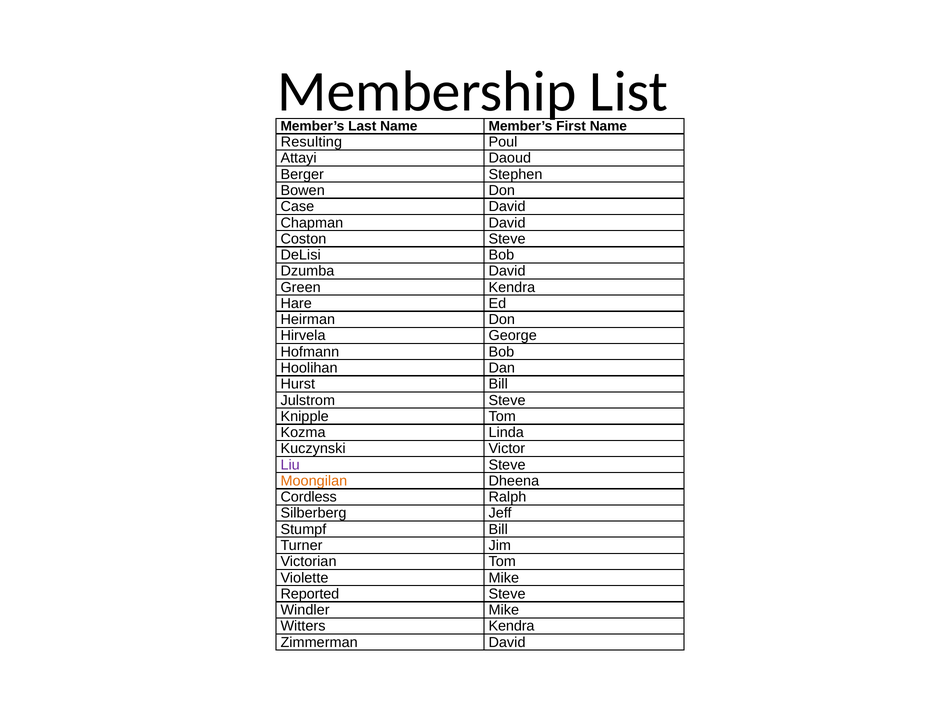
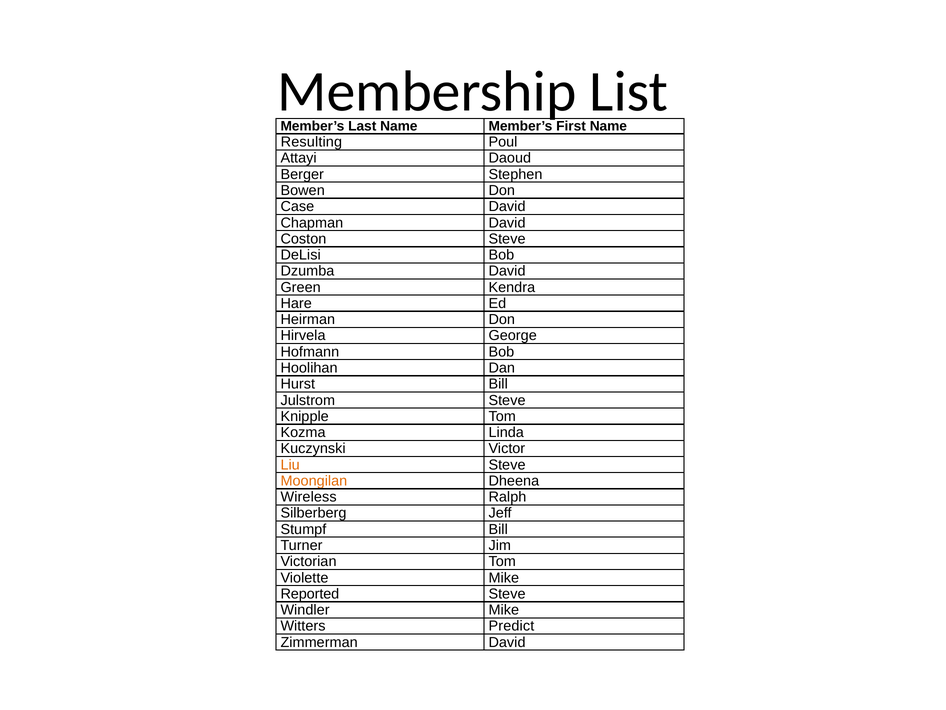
Liu colour: purple -> orange
Cordless: Cordless -> Wireless
Witters Kendra: Kendra -> Predict
